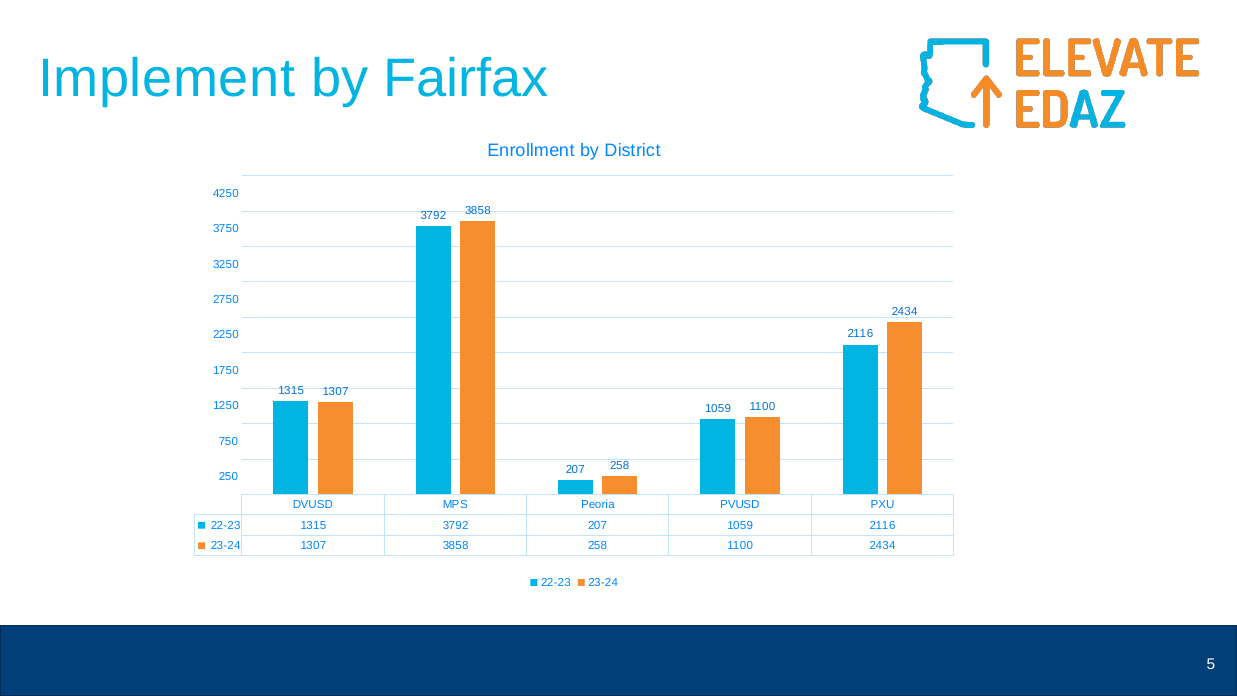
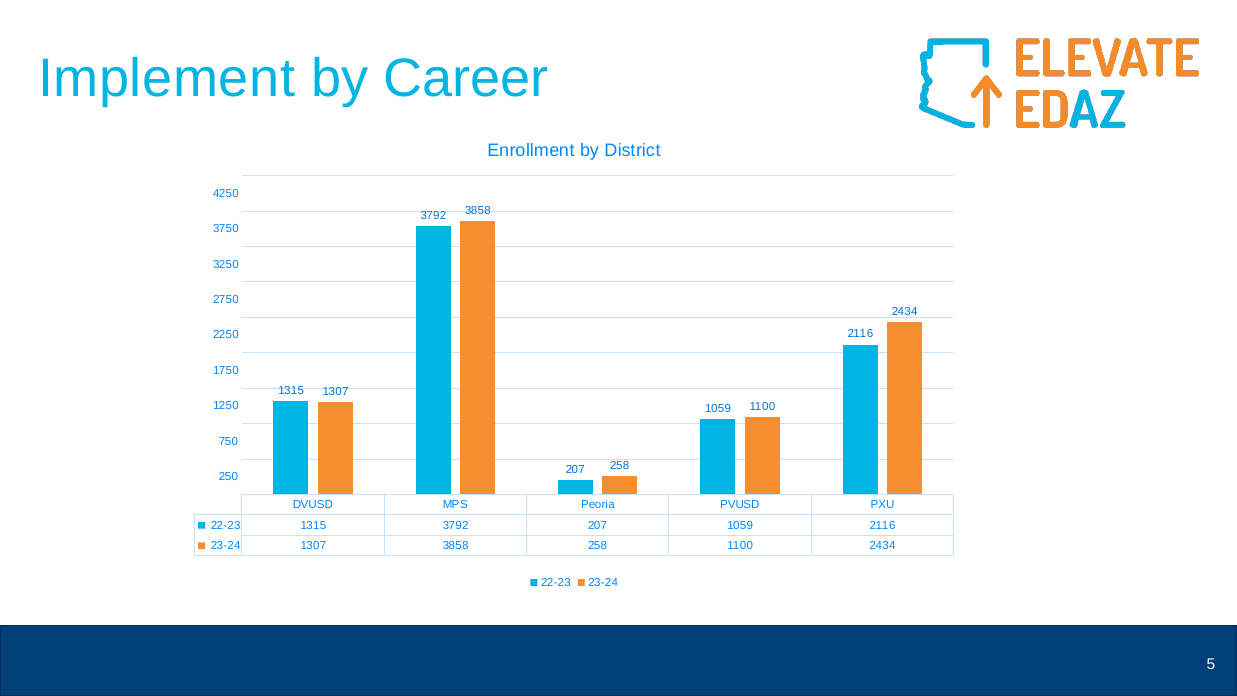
Fairfax: Fairfax -> Career
